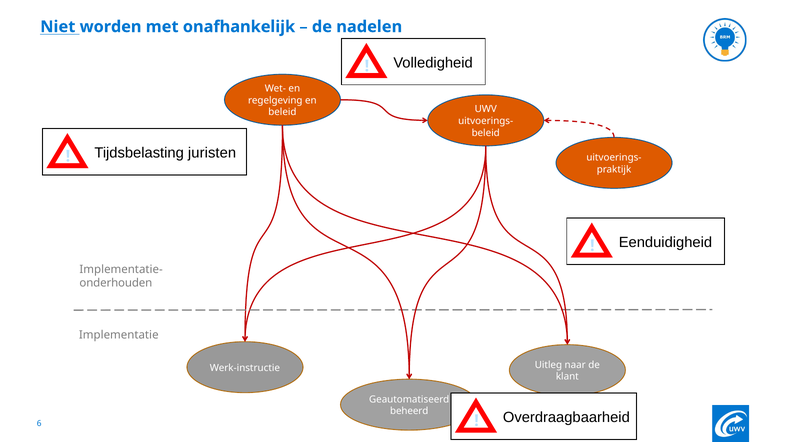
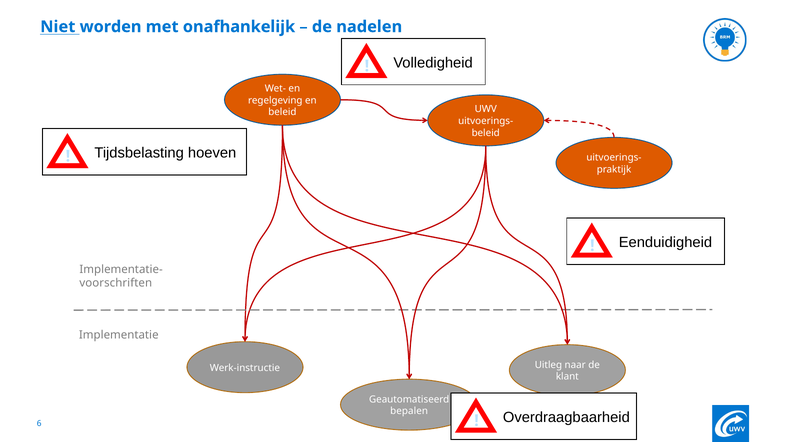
juristen: juristen -> hoeven
onderhouden: onderhouden -> voorschriften
beheerd: beheerd -> bepalen
